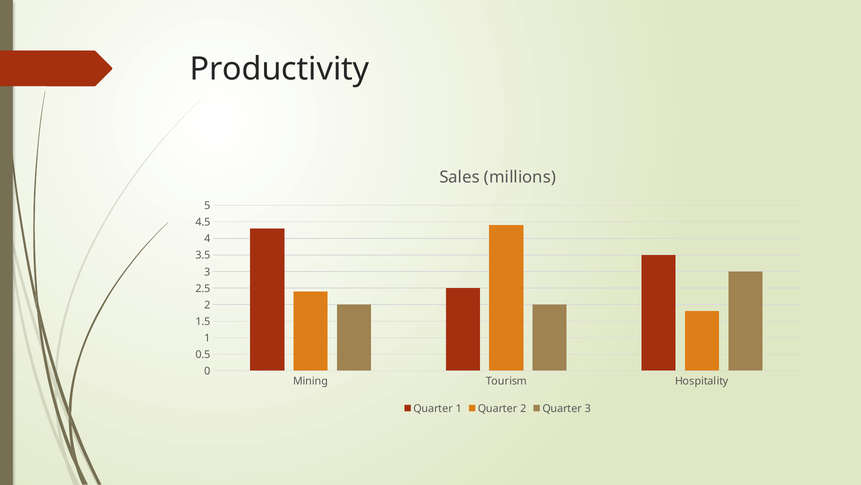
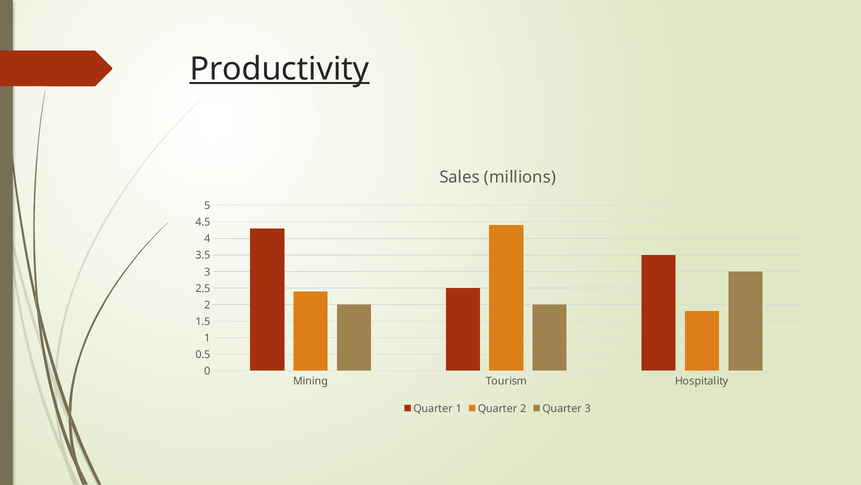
Productivity underline: none -> present
